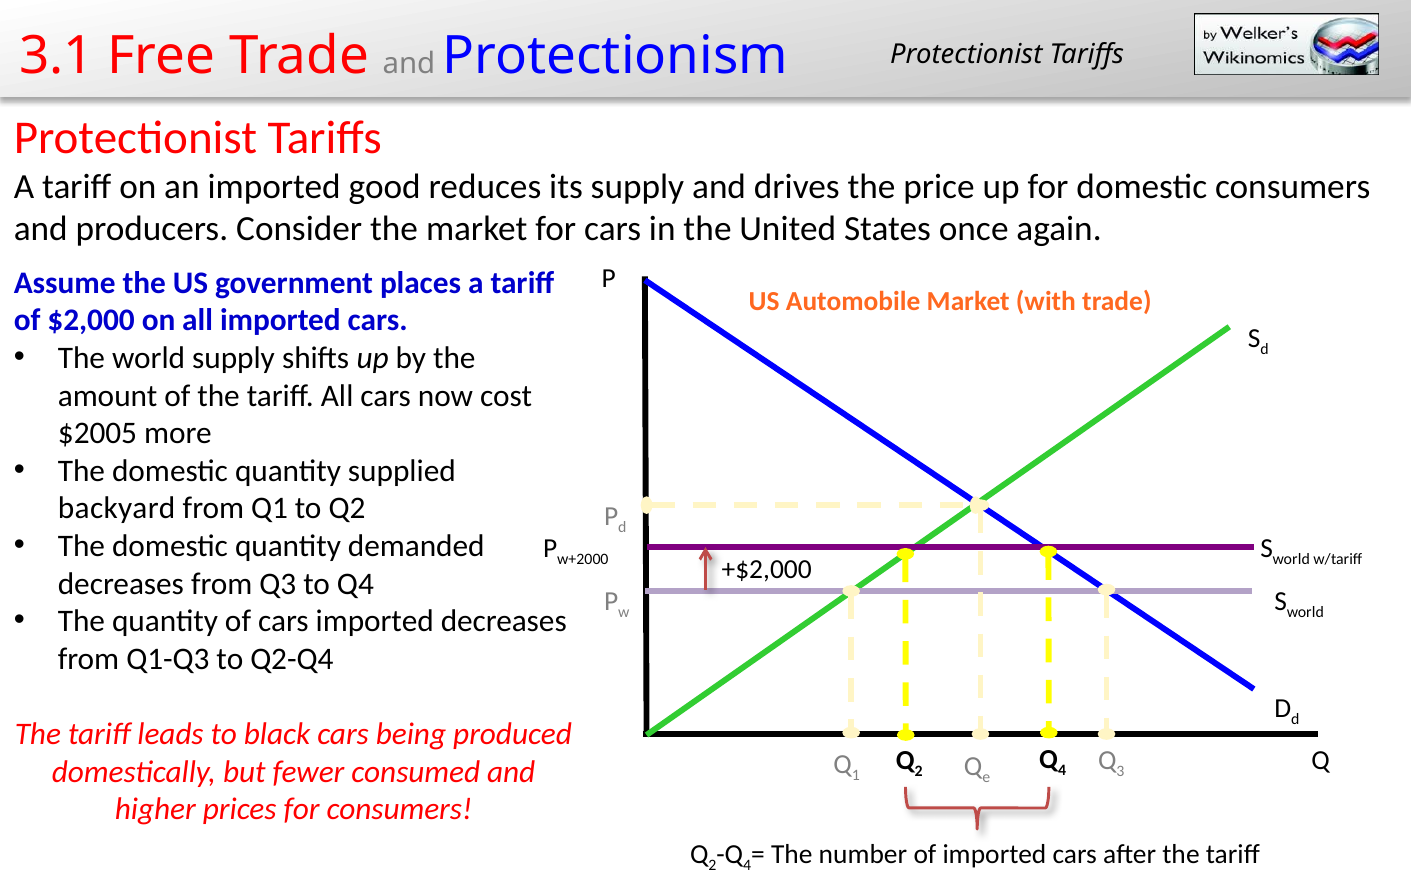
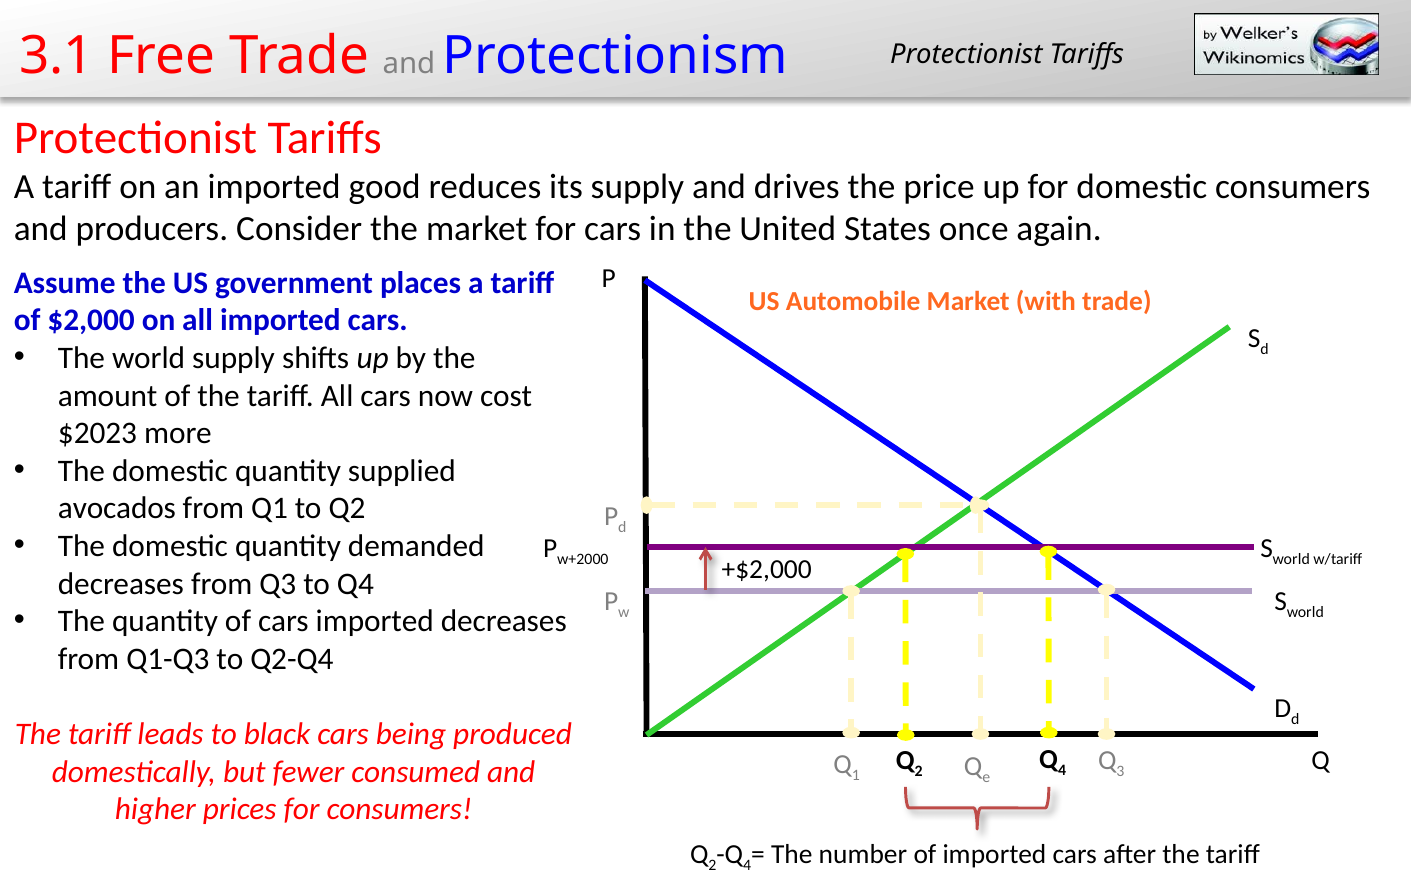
$2005: $2005 -> $2023
backyard: backyard -> avocados
